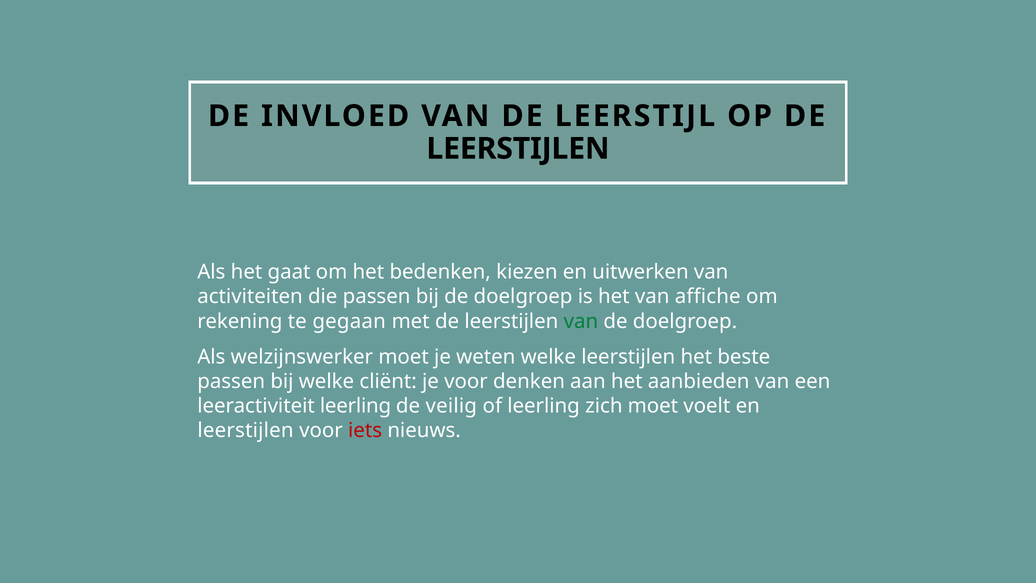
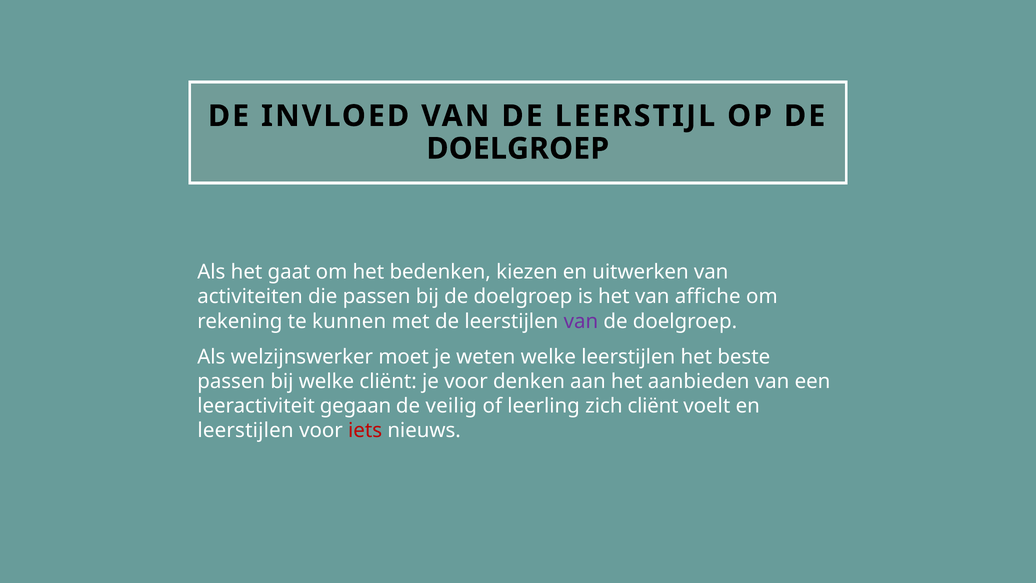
LEERSTIJLEN at (518, 149): LEERSTIJLEN -> DOELGROEP
gegaan: gegaan -> kunnen
van at (581, 321) colour: green -> purple
leeractiviteit leerling: leerling -> gegaan
zich moet: moet -> cliënt
